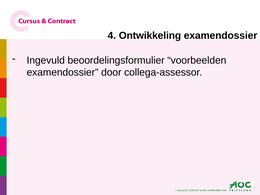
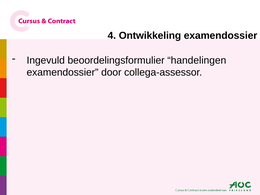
voorbeelden: voorbeelden -> handelingen
